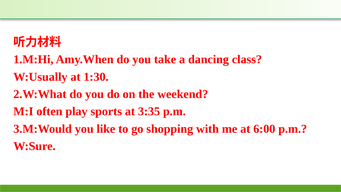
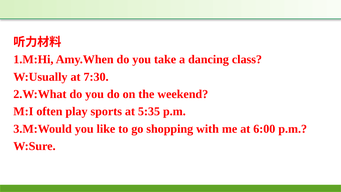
1:30: 1:30 -> 7:30
3:35: 3:35 -> 5:35
